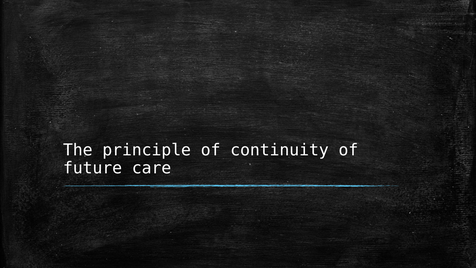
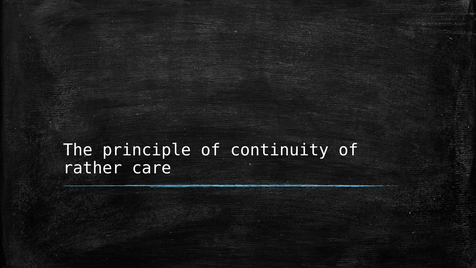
future: future -> rather
